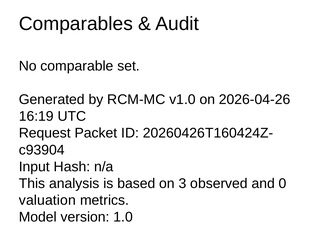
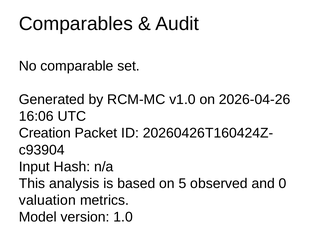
16:19: 16:19 -> 16:06
Request: Request -> Creation
3: 3 -> 5
